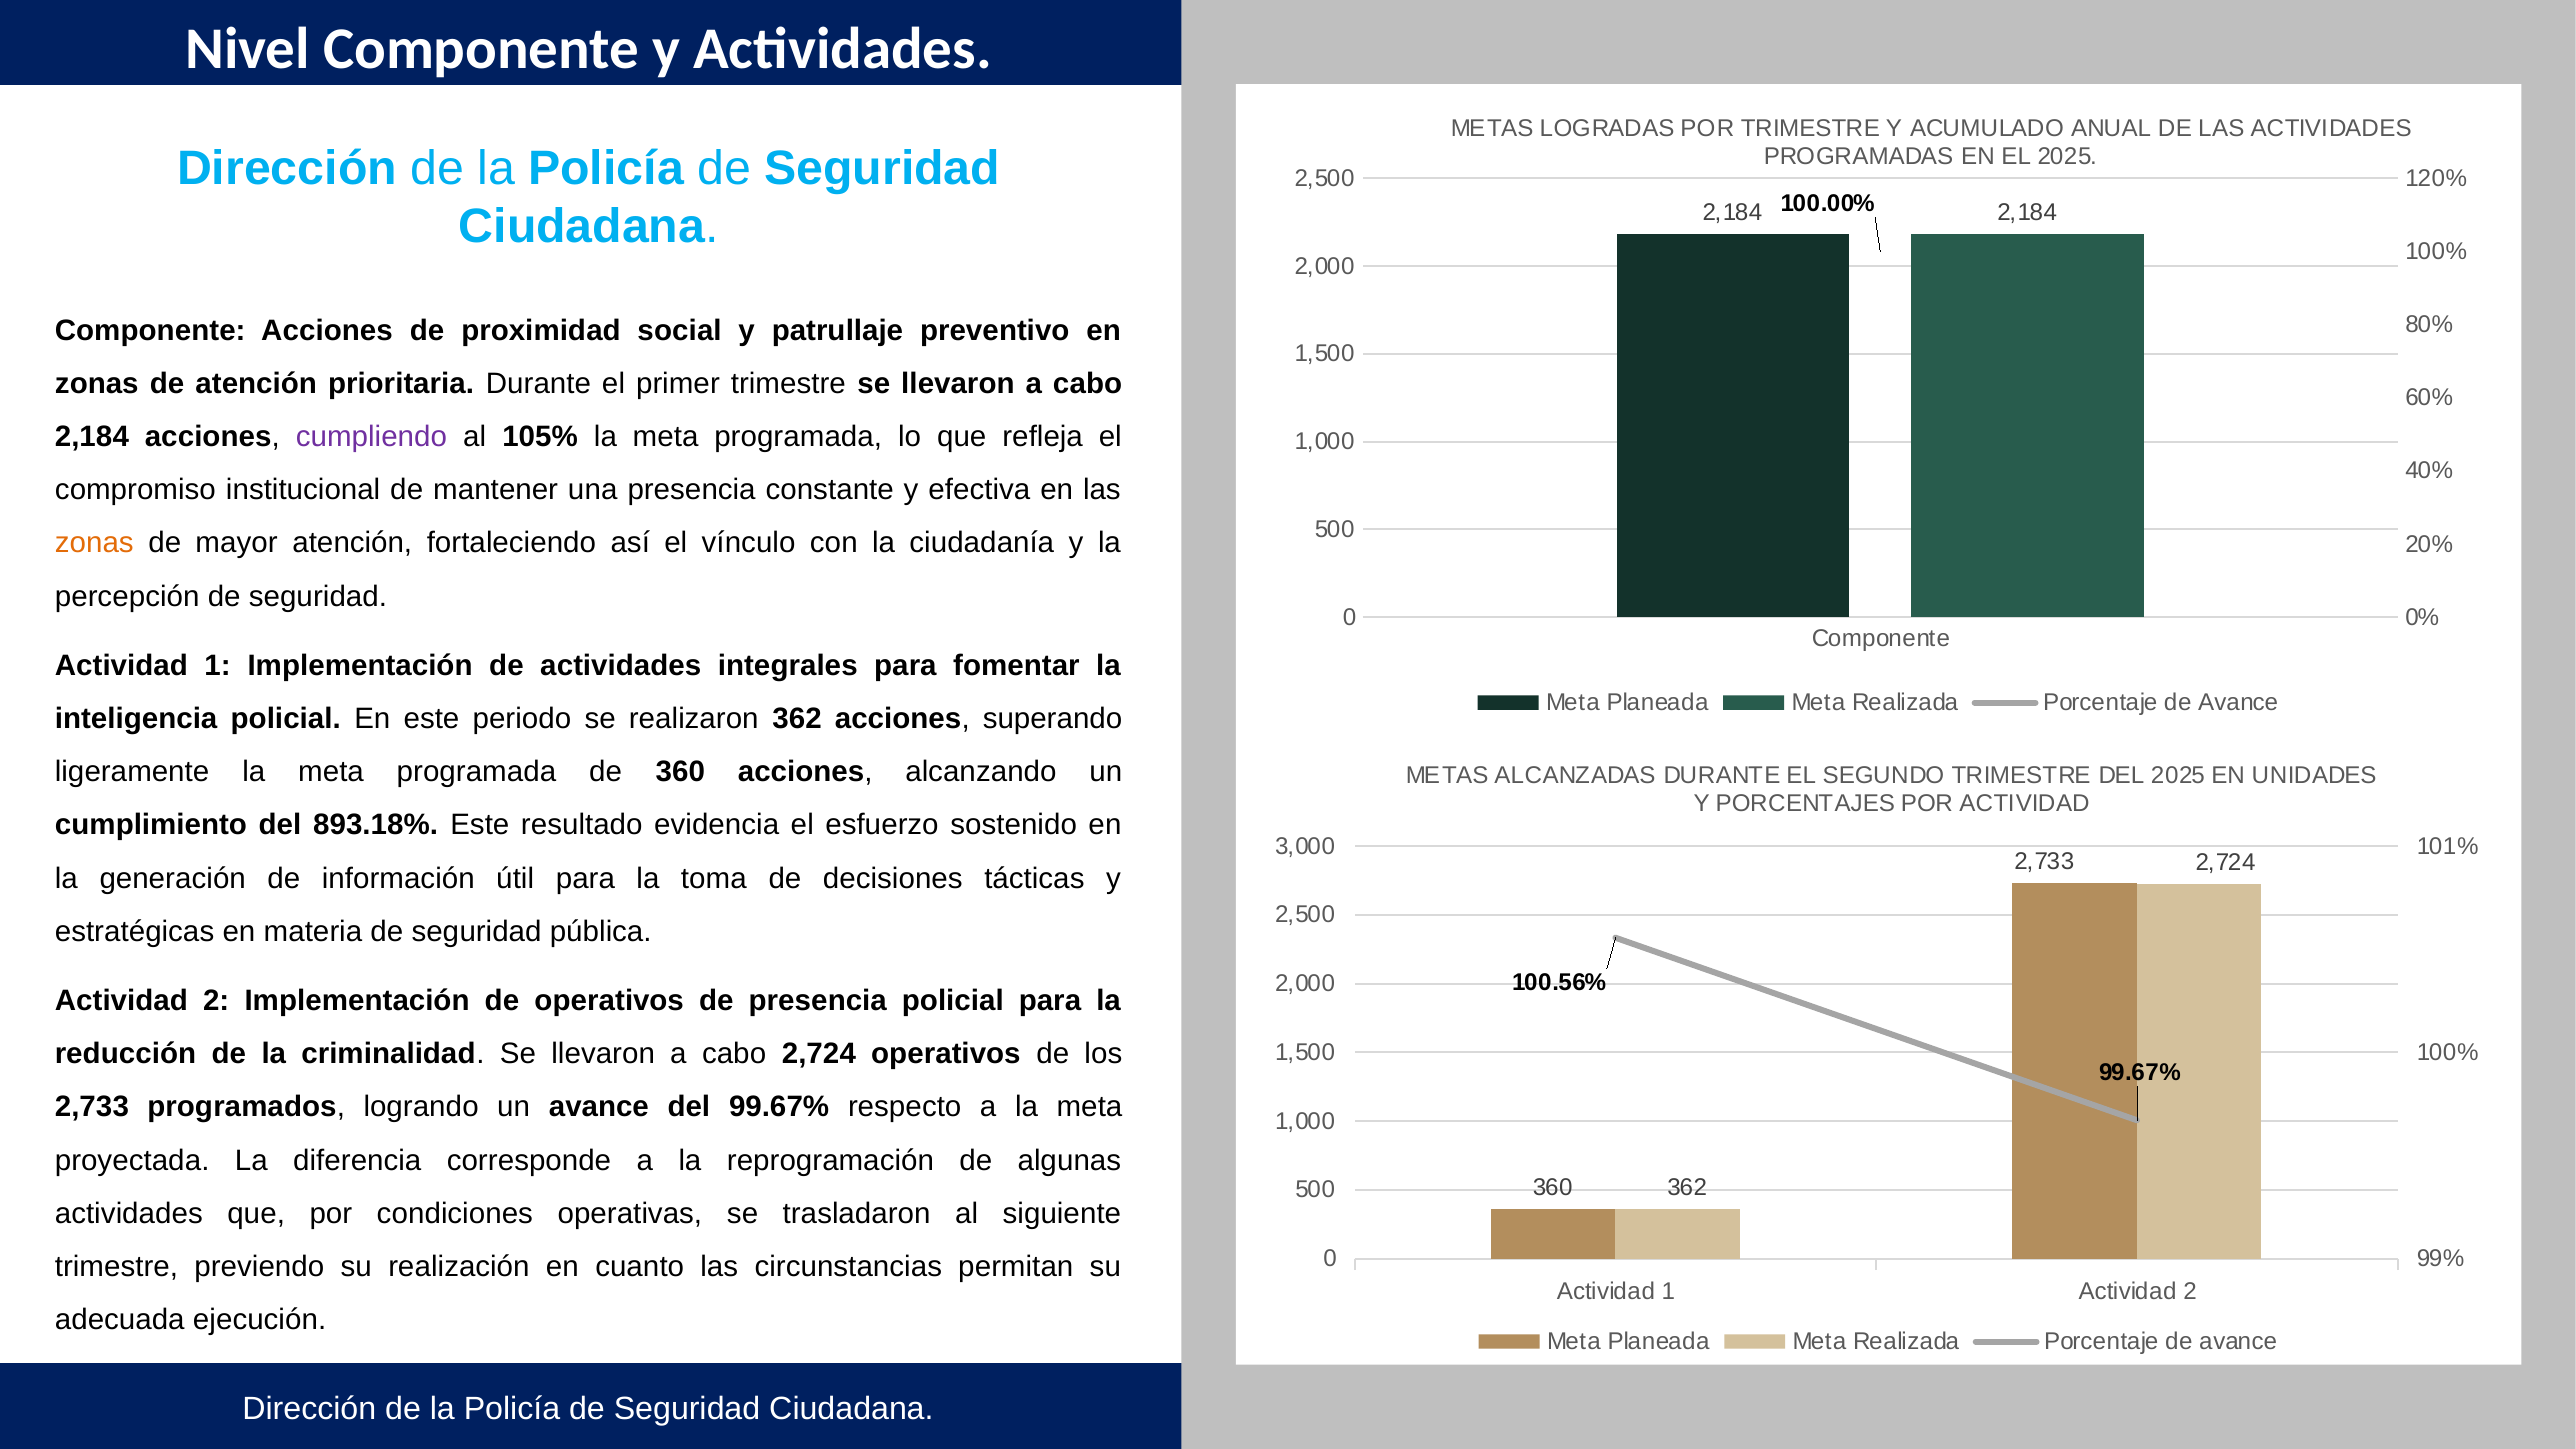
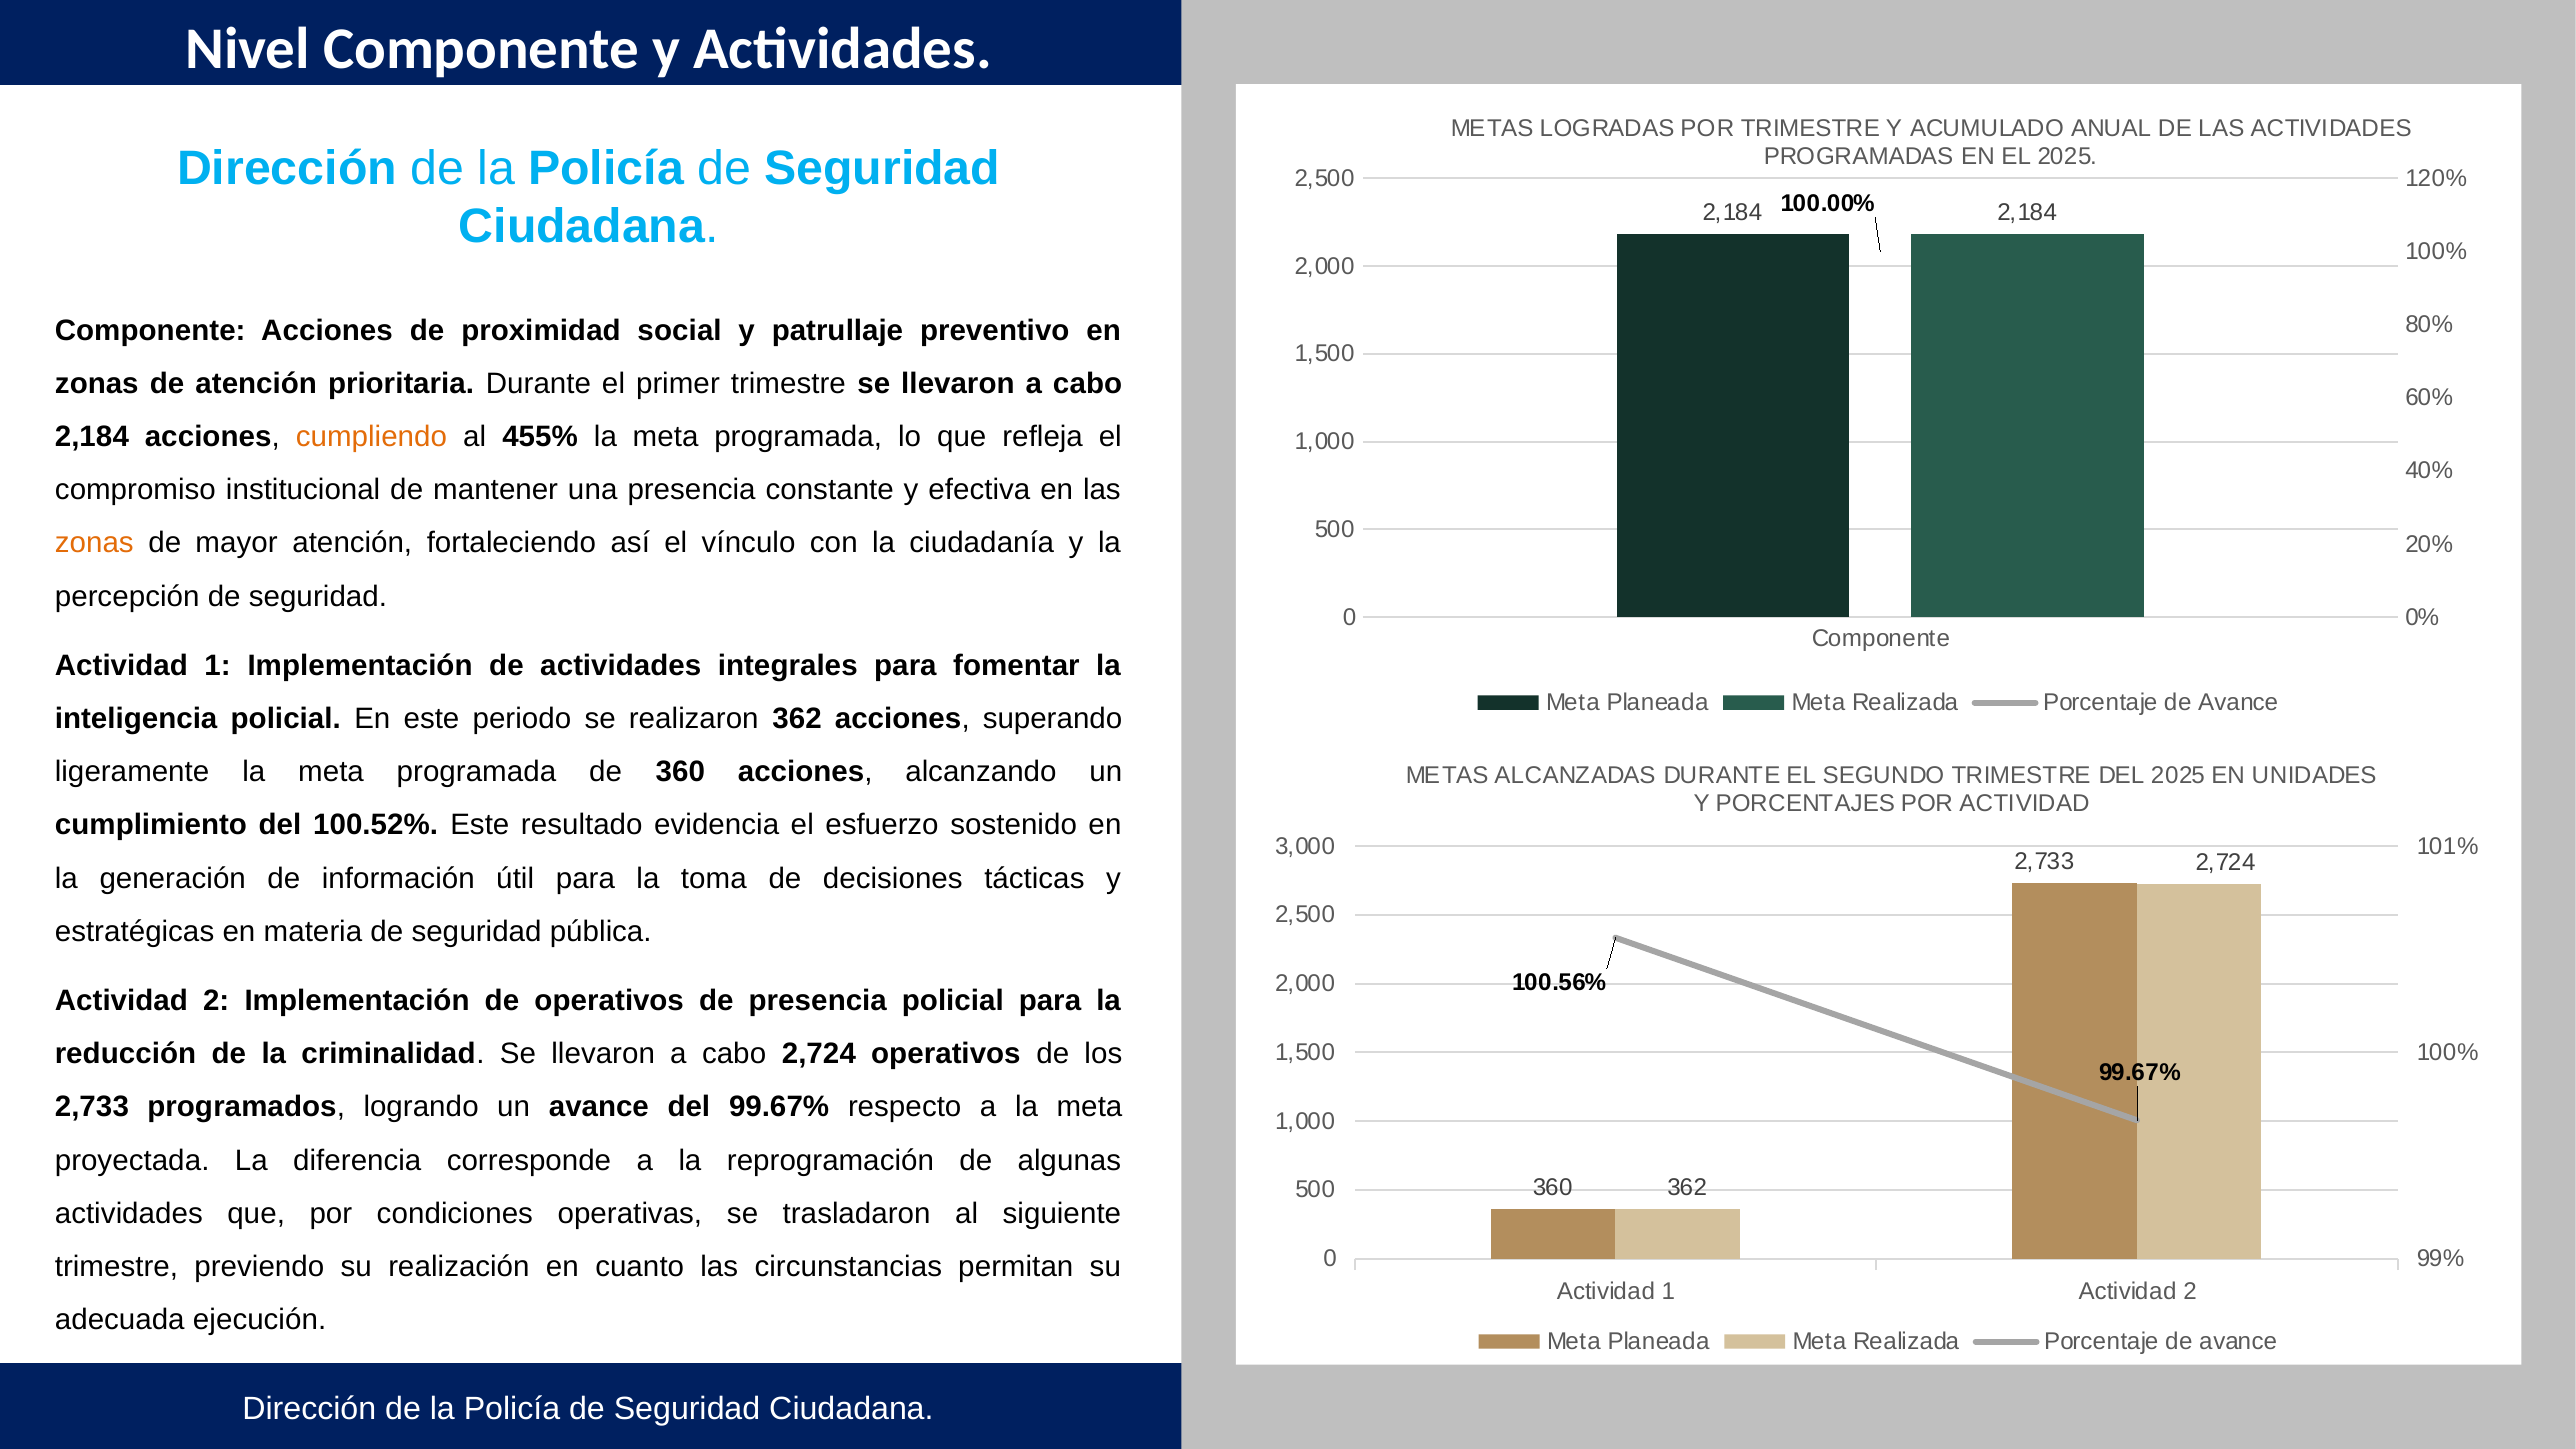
cumpliendo colour: purple -> orange
105%: 105% -> 455%
893.18%: 893.18% -> 100.52%
